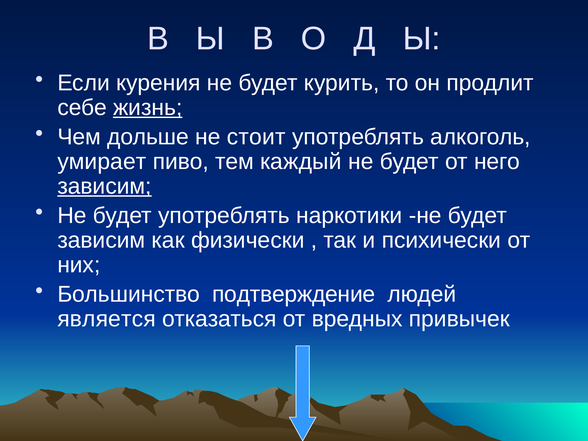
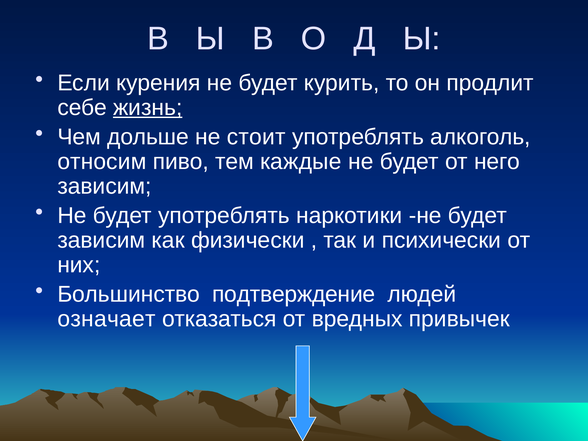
умирает: умирает -> относим
каждый: каждый -> каждые
зависим at (104, 186) underline: present -> none
является: является -> означает
